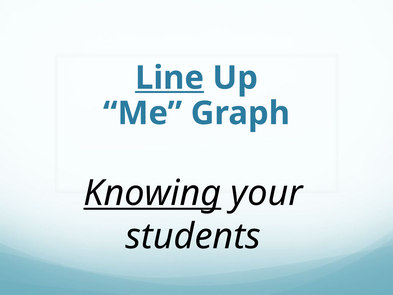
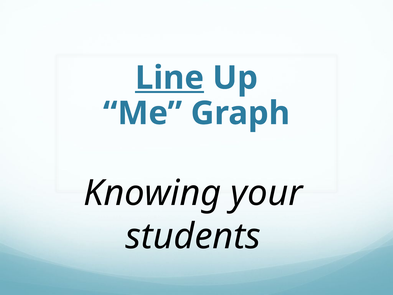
Knowing underline: present -> none
